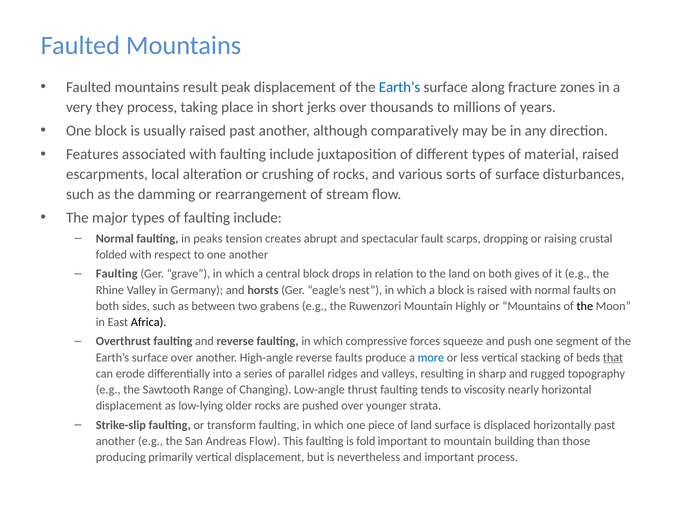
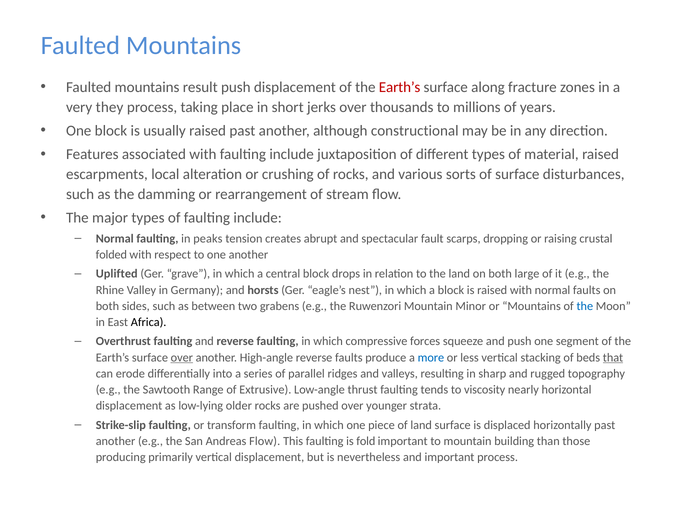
result peak: peak -> push
Earth’s at (400, 87) colour: blue -> red
comparatively: comparatively -> constructional
Faulting at (117, 273): Faulting -> Uplifted
gives: gives -> large
Highly: Highly -> Minor
the at (585, 306) colour: black -> blue
over at (182, 357) underline: none -> present
Changing: Changing -> Extrusive
